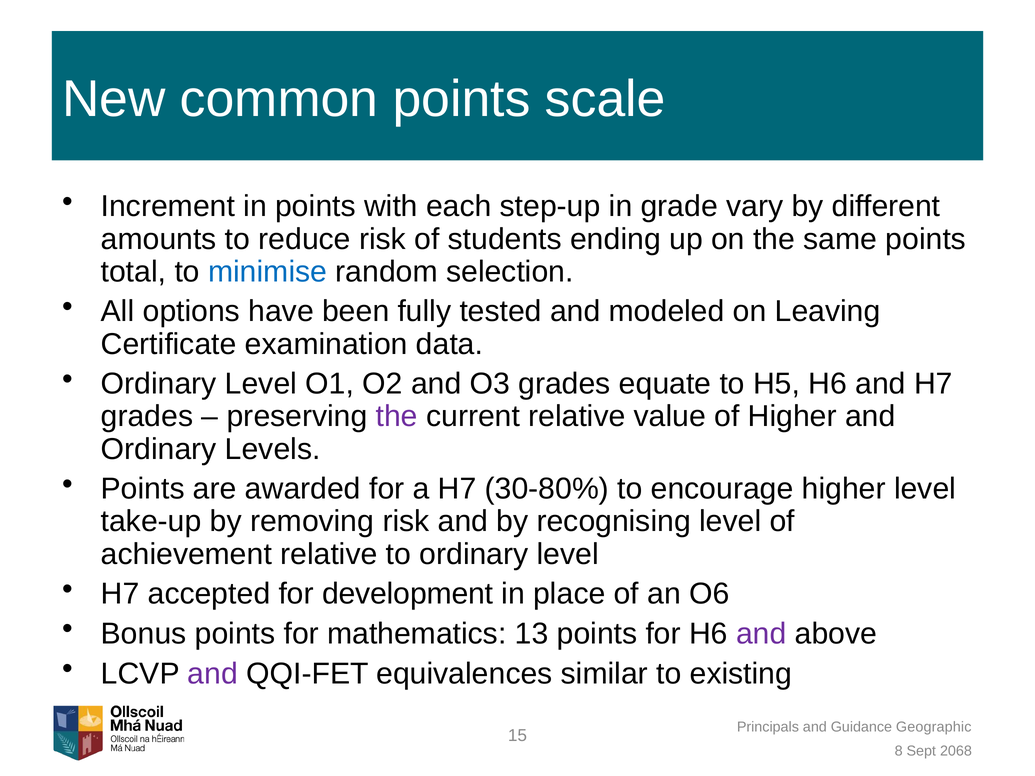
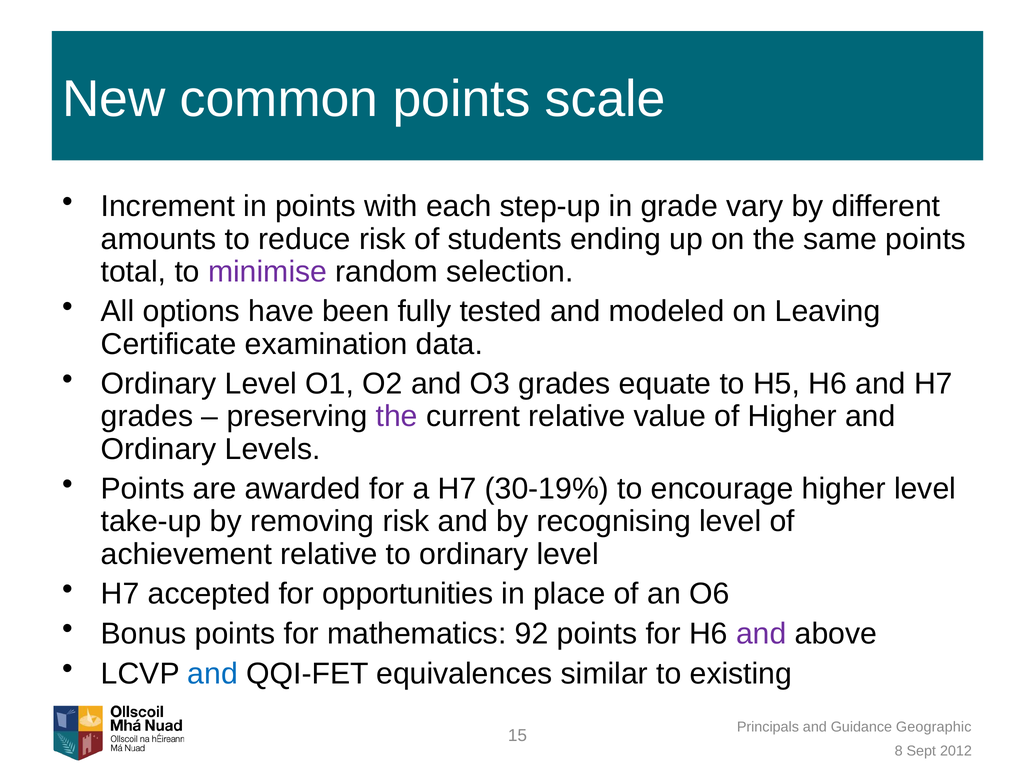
minimise colour: blue -> purple
30-80%: 30-80% -> 30-19%
development: development -> opportunities
13: 13 -> 92
and at (213, 674) colour: purple -> blue
2068: 2068 -> 2012
